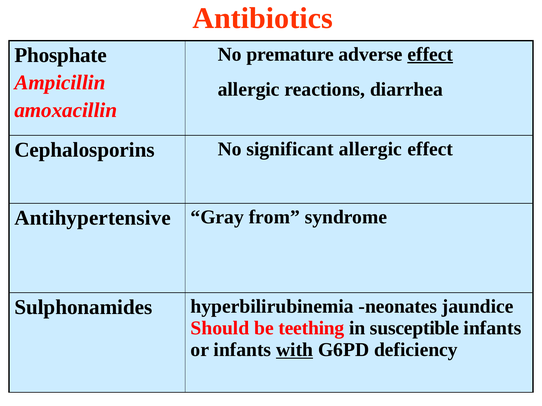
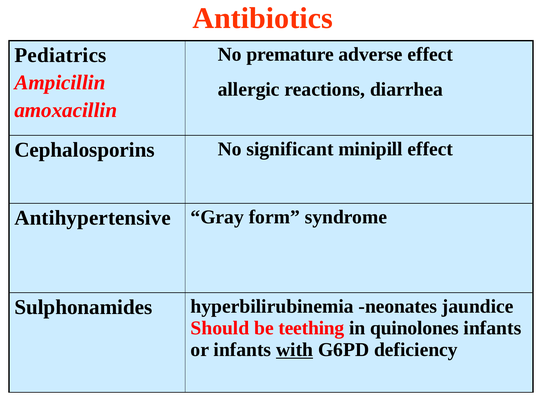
effect at (430, 54) underline: present -> none
Phosphate: Phosphate -> Pediatrics
significant allergic: allergic -> minipill
from: from -> form
susceptible: susceptible -> quinolones
